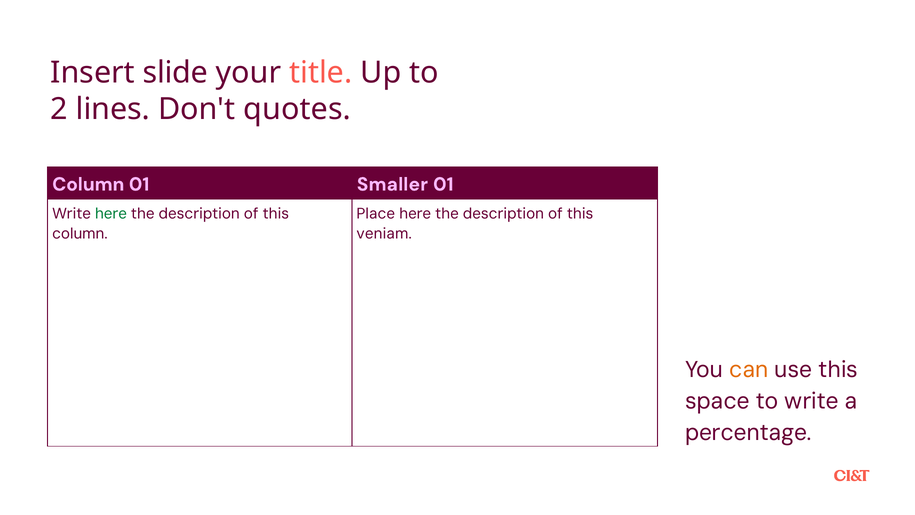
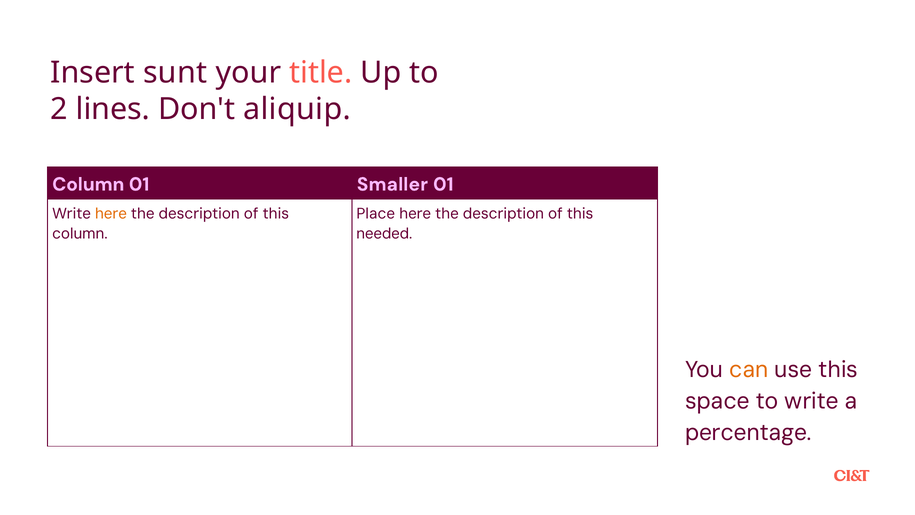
slide: slide -> sunt
quotes: quotes -> aliquip
here at (111, 214) colour: green -> orange
veniam: veniam -> needed
